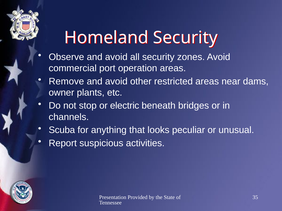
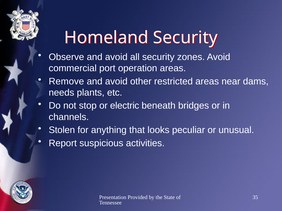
owner: owner -> needs
Scuba: Scuba -> Stolen
